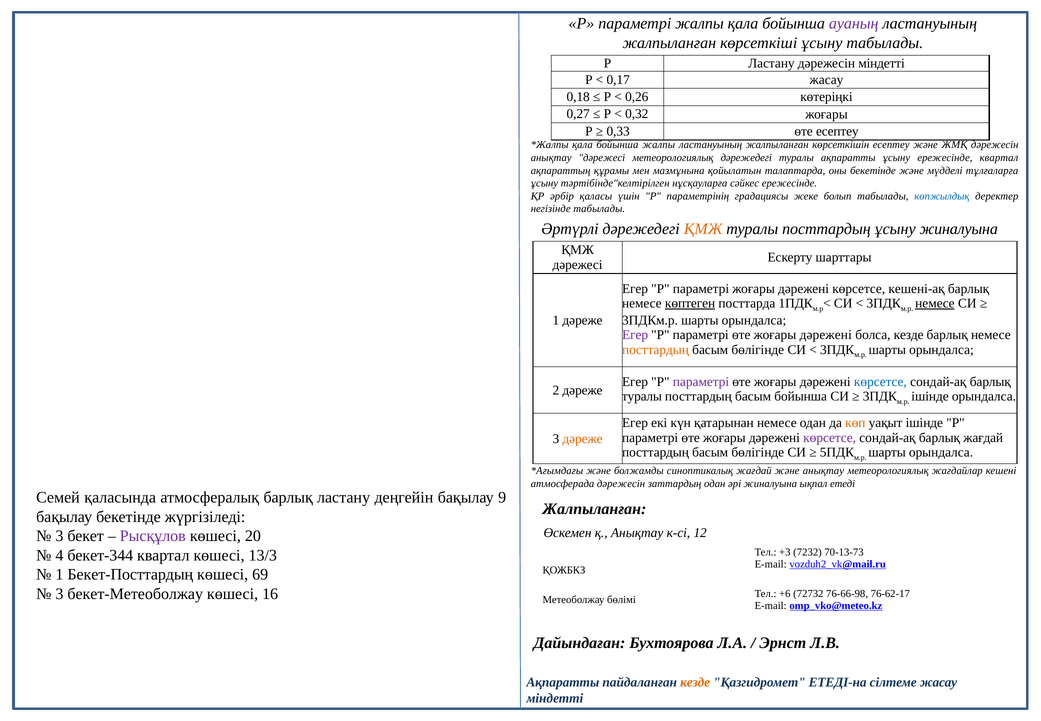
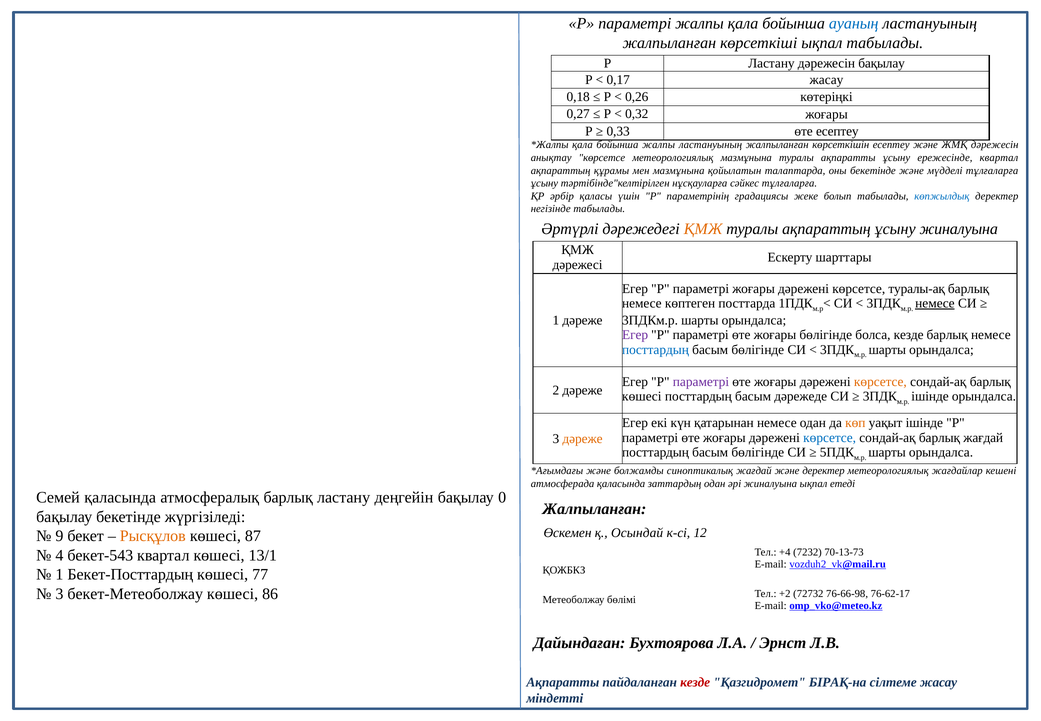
ауаның colour: purple -> blue
көрсеткіші ұсыну: ұсыну -> ықпал
дәрежесін міндетті: міндетті -> бақылау
анықтау дәрежесі: дәрежесі -> көрсетсе
метеорологиялық дәрежедегі: дәрежедегі -> мазмұнына
сәйкес ережесінде: ережесінде -> тұлғаларға
посттардың at (826, 229): посттардың -> ақпараттың
кешені-ақ: кешені-ақ -> туралы-ақ
көптеген underline: present -> none
дәрежені at (826, 335): дәрежені -> бөлігінде
посттардың at (656, 349) colour: orange -> blue
көрсетсе at (880, 382) colour: blue -> orange
туралы at (642, 396): туралы -> көшесі
басым бойынша: бойынша -> дәрежеде
көрсетсе at (830, 437) colour: purple -> blue
және анықтау: анықтау -> деректер
атмосферада дәрежесін: дәрежесін -> қаласында
9: 9 -> 0
қ Анықтау: Анықтау -> Осындай
3 at (59, 536): 3 -> 9
Рысқұлов colour: purple -> orange
20: 20 -> 87
+3: +3 -> +4
бекет-344: бекет-344 -> бекет-543
13/3: 13/3 -> 13/1
69: 69 -> 77
16: 16 -> 86
+6: +6 -> +2
кезде at (695, 682) colour: orange -> red
ЕТЕДІ-на: ЕТЕДІ-на -> БІРАҚ-на
